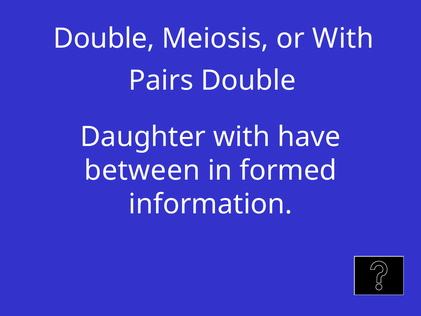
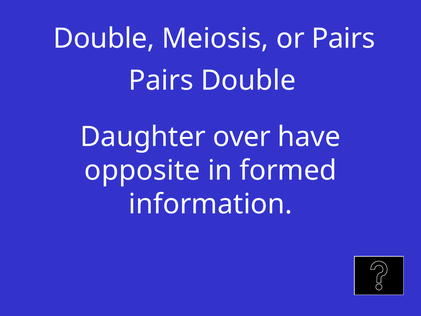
or With: With -> Pairs
Daughter with: with -> over
between: between -> opposite
